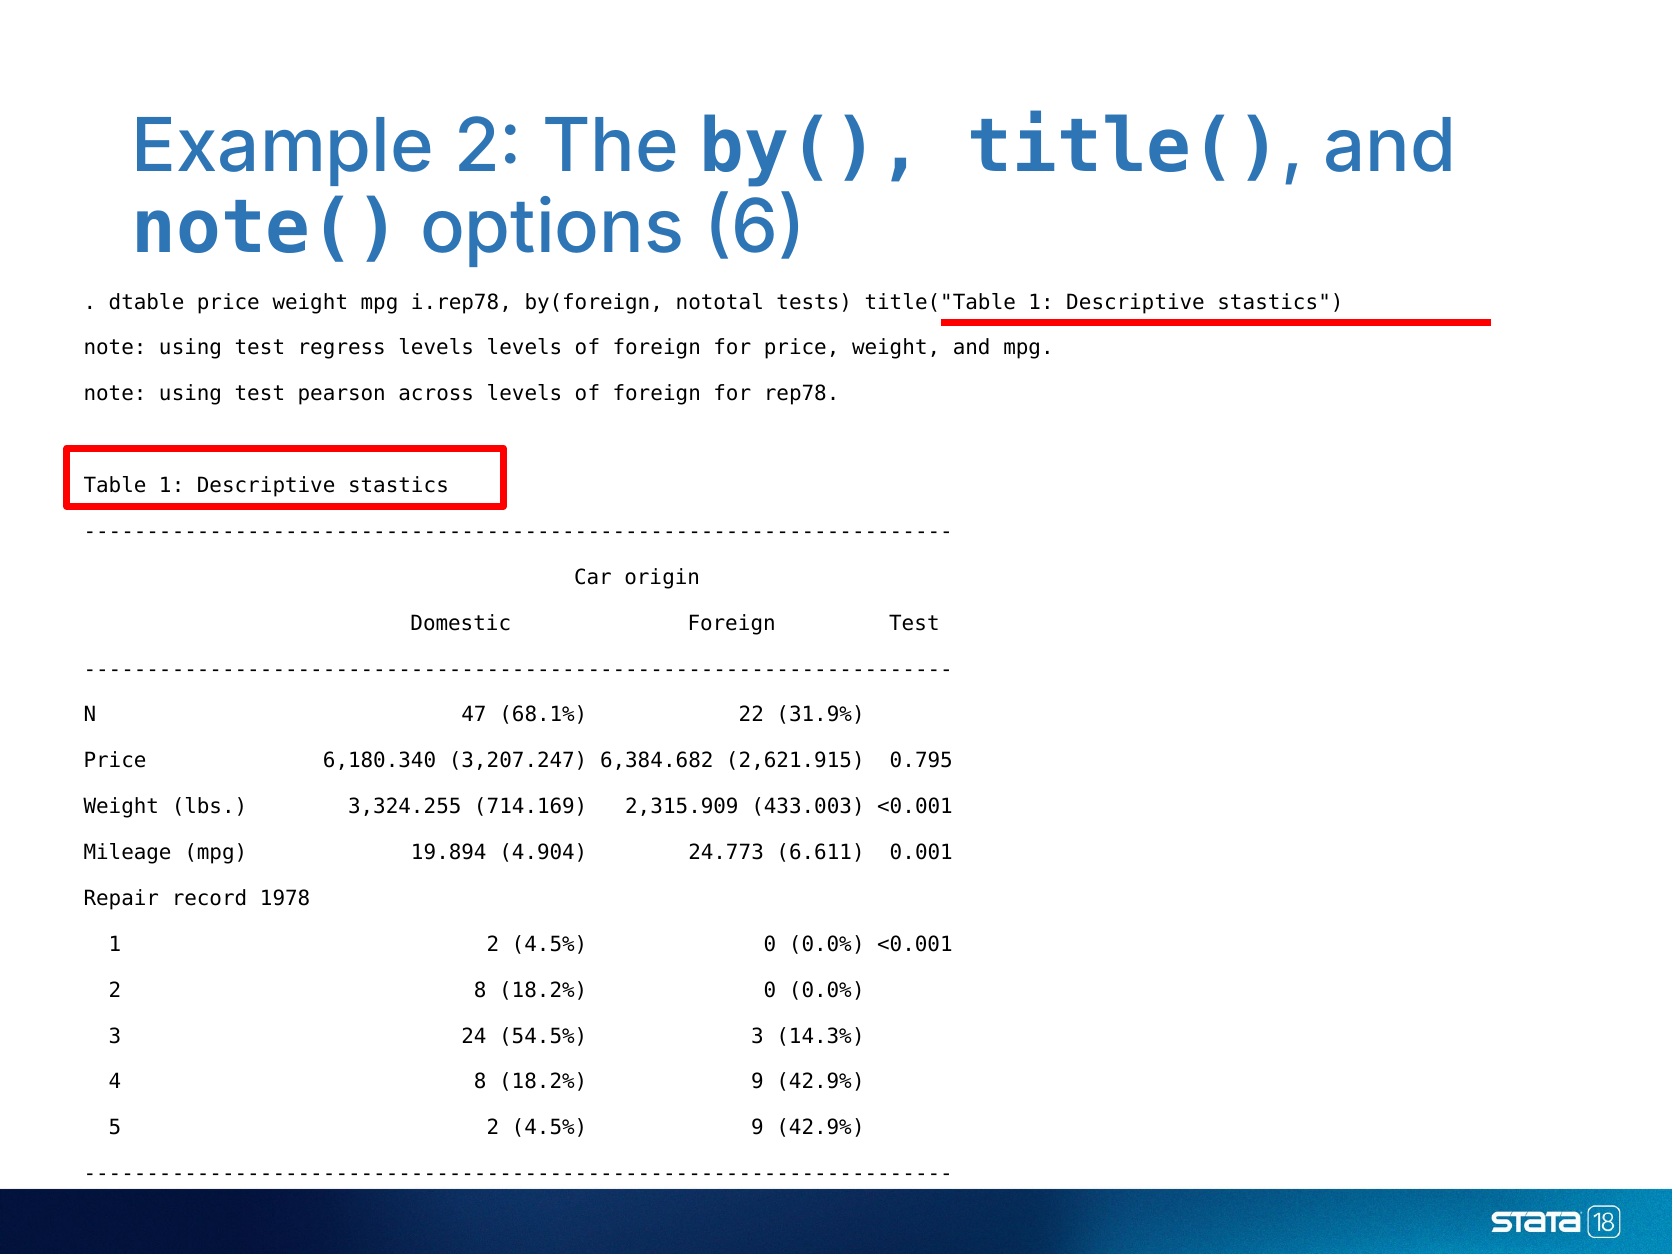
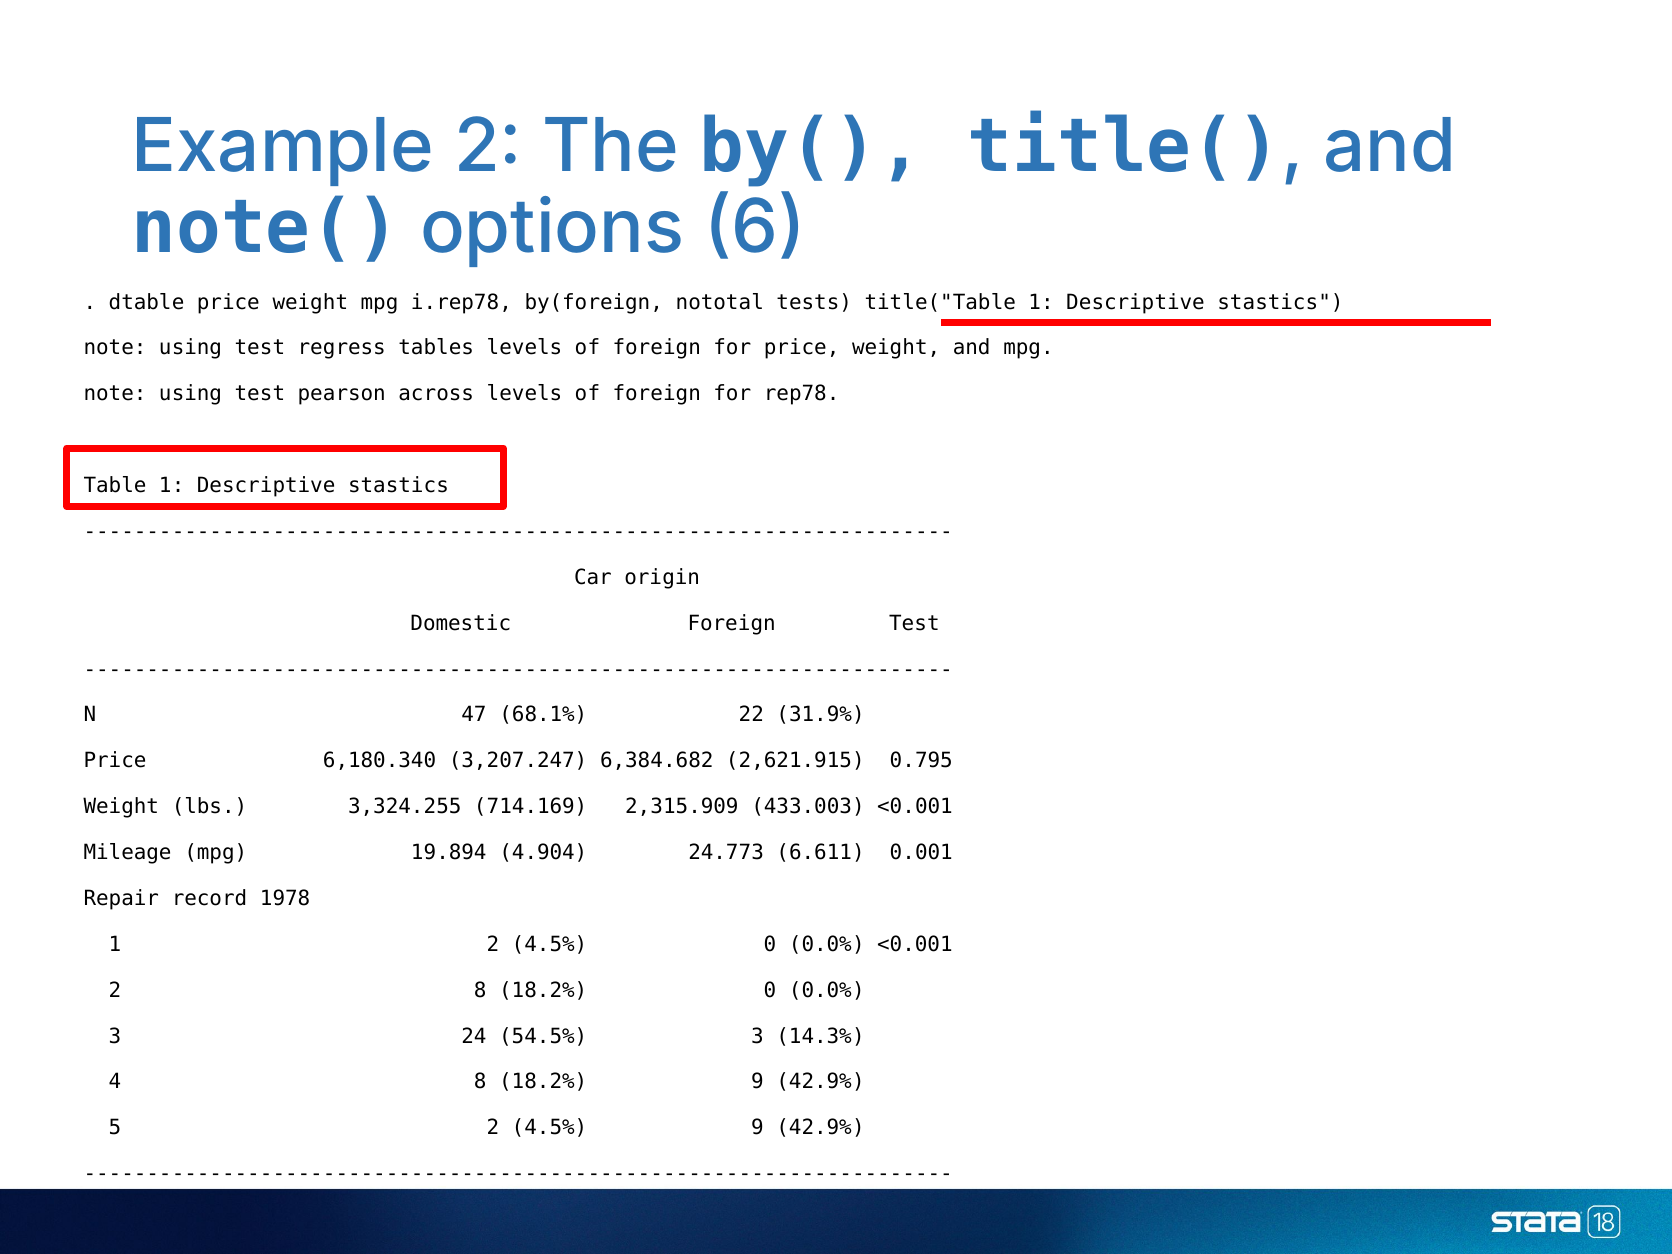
regress levels: levels -> tables
